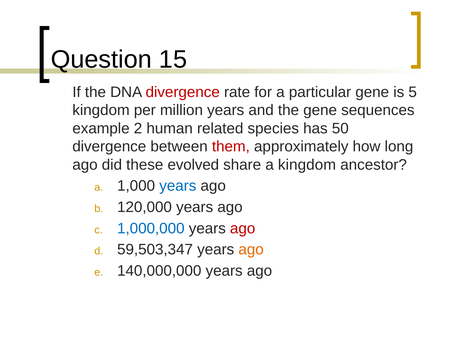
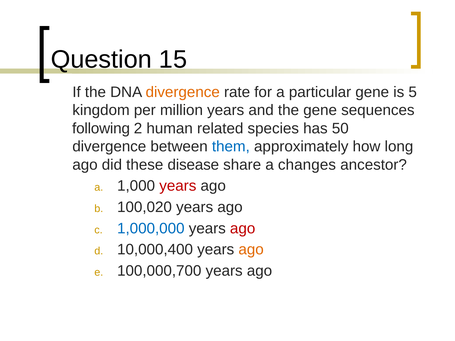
divergence at (183, 92) colour: red -> orange
example: example -> following
them colour: red -> blue
evolved: evolved -> disease
a kingdom: kingdom -> changes
years at (178, 186) colour: blue -> red
120,000: 120,000 -> 100,020
59,503,347: 59,503,347 -> 10,000,400
140,000,000: 140,000,000 -> 100,000,700
